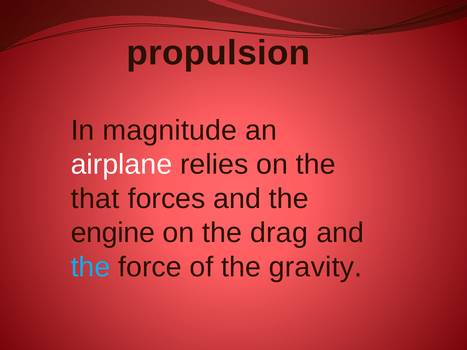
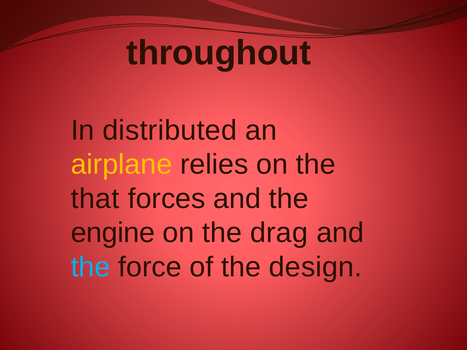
propulsion: propulsion -> throughout
magnitude: magnitude -> distributed
airplane colour: white -> yellow
gravity: gravity -> design
